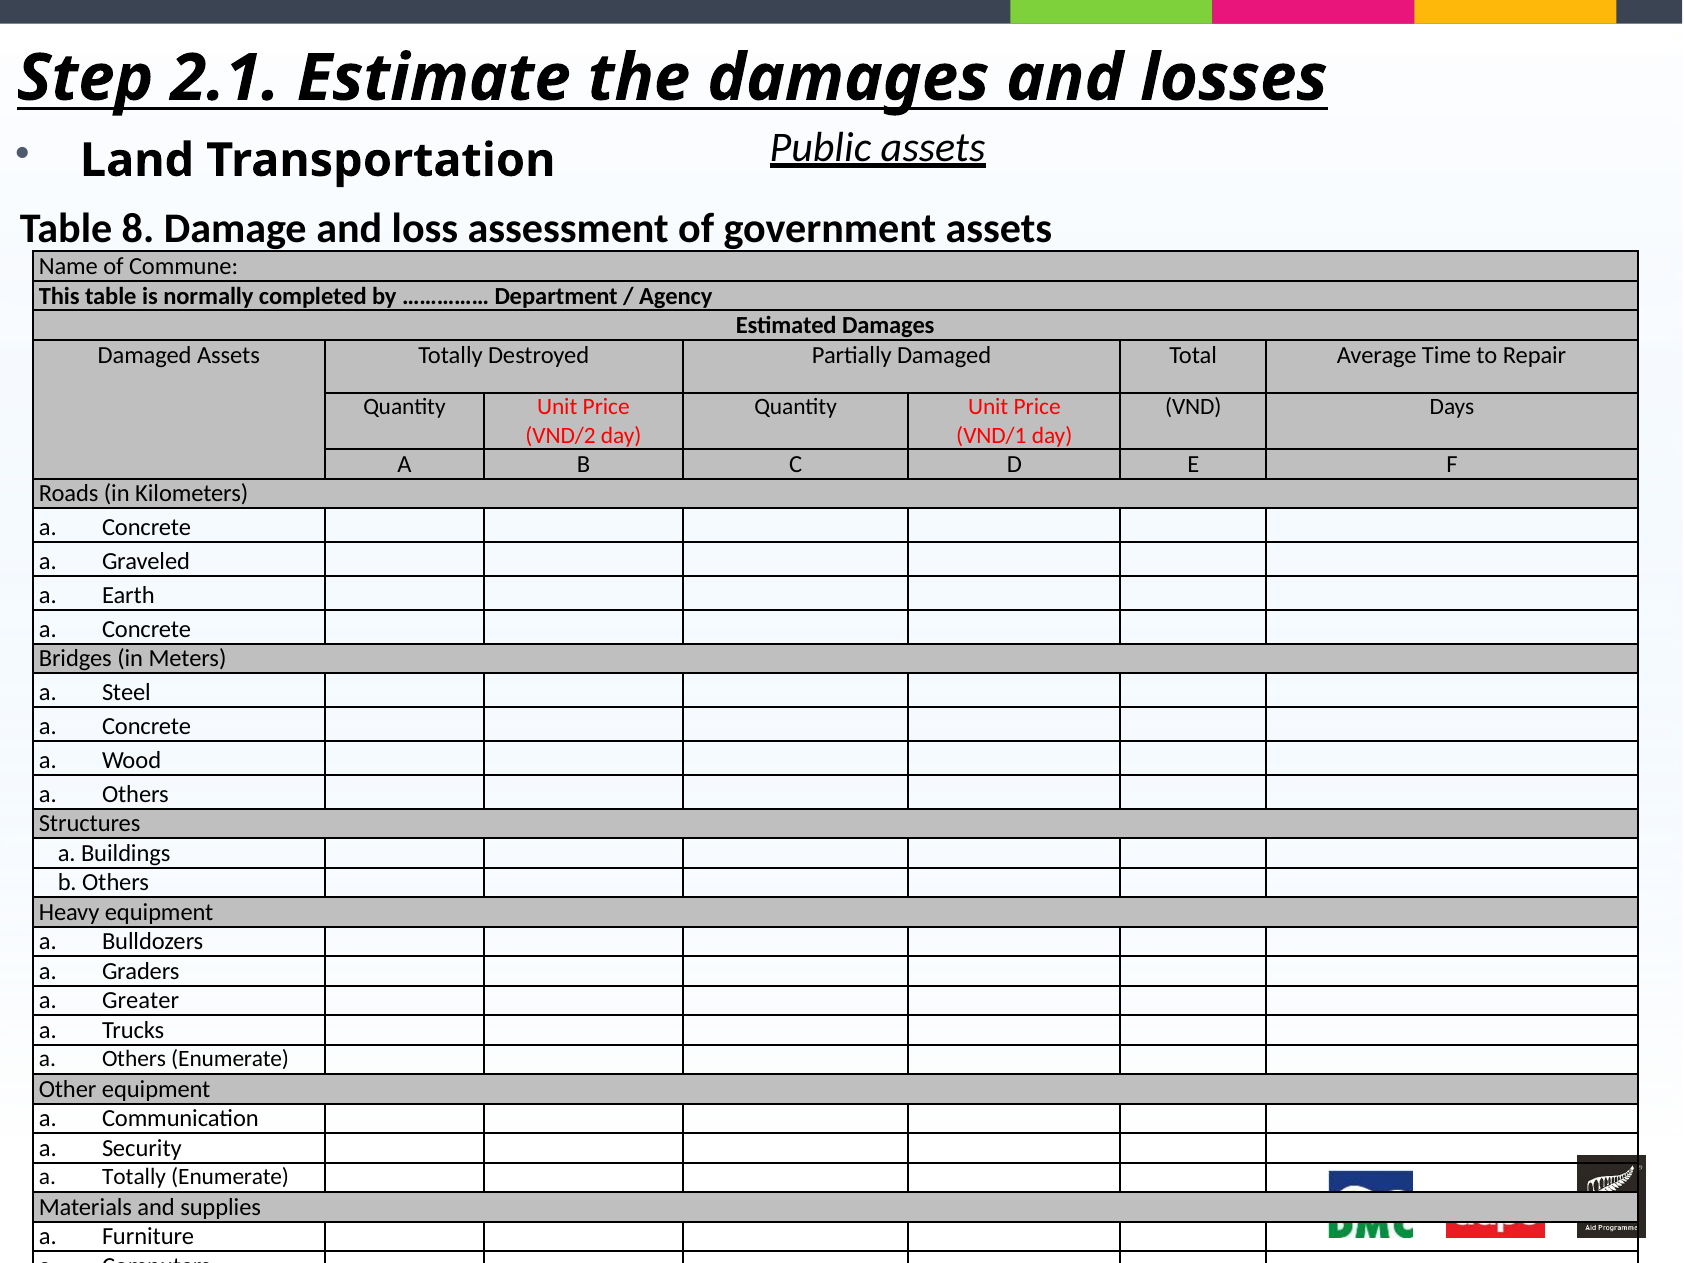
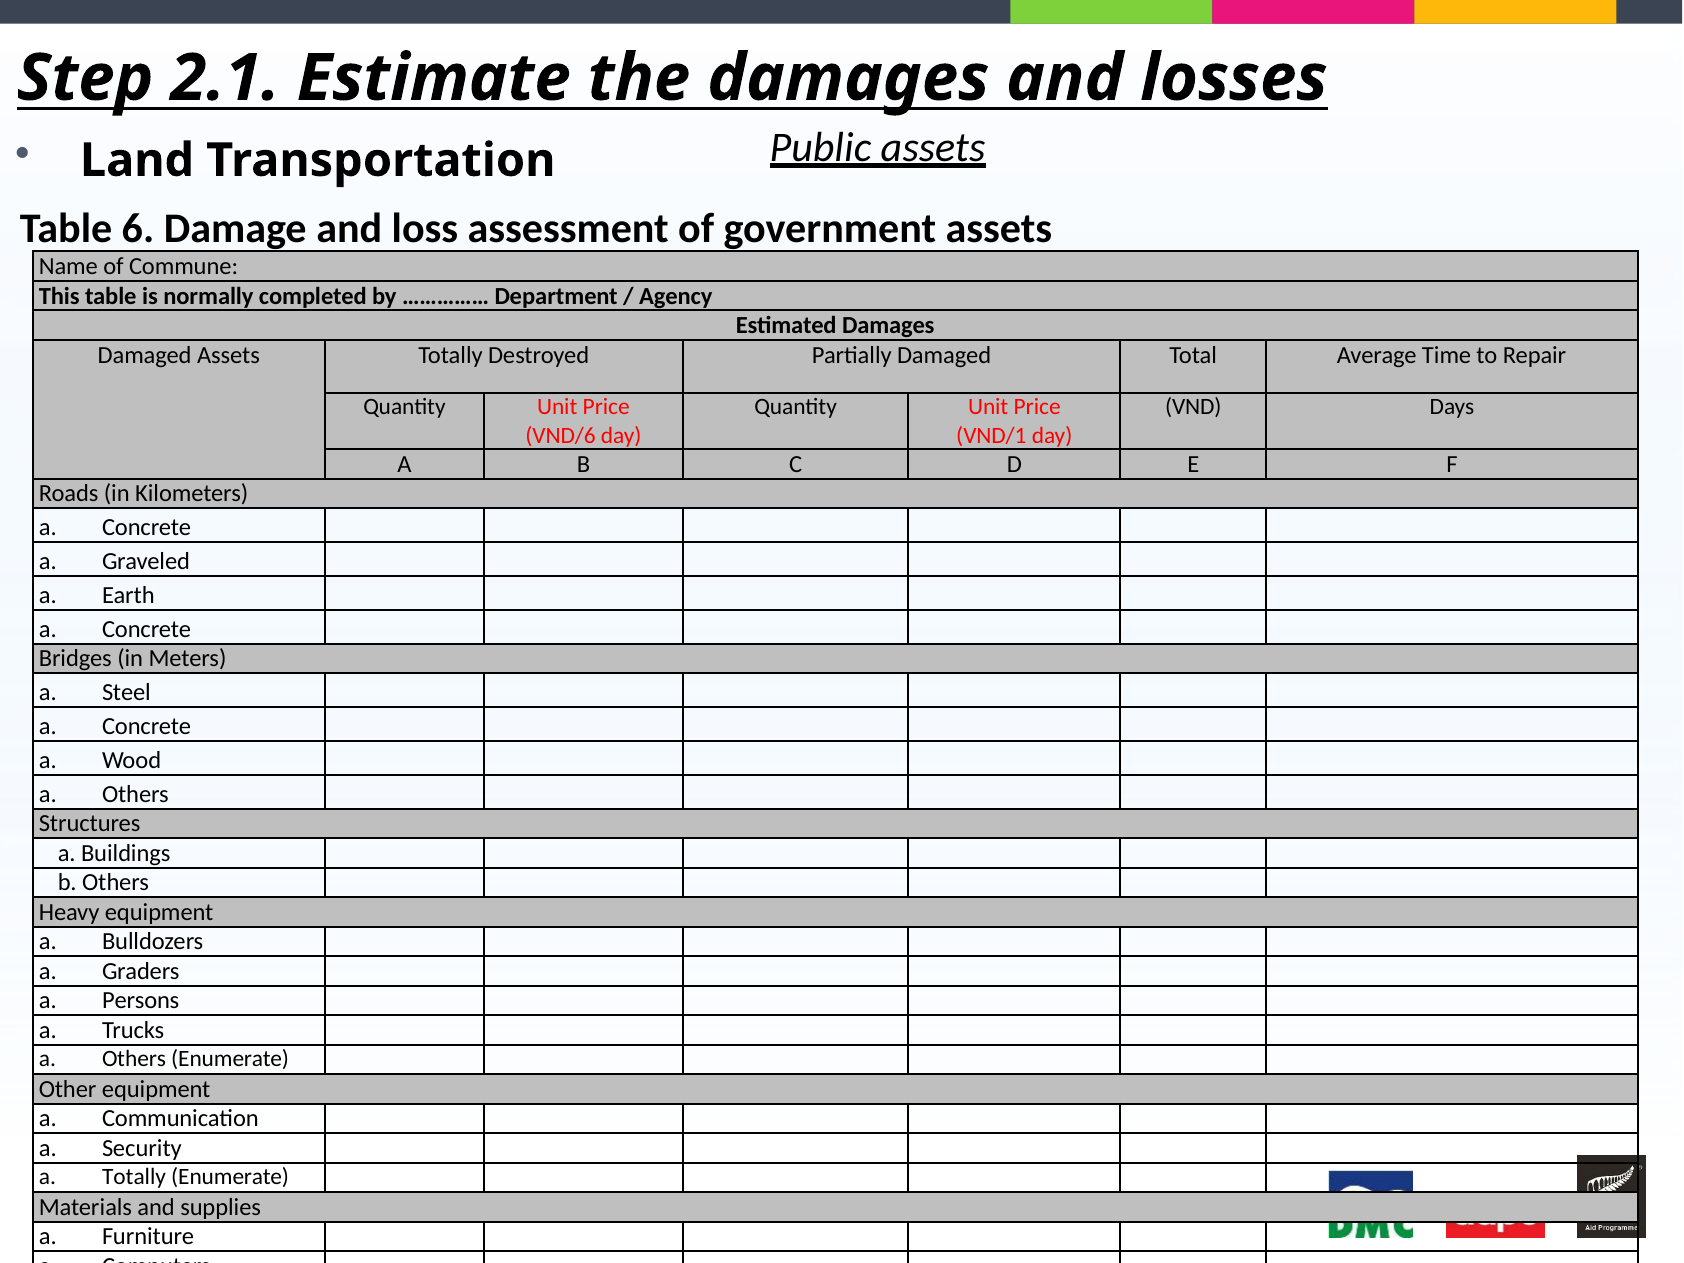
8: 8 -> 6
VND/2: VND/2 -> VND/6
Greater: Greater -> Persons
